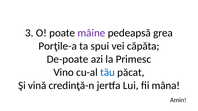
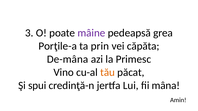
spui: spui -> prin
De-poate: De-poate -> De-mâna
tău colour: blue -> orange
vină: vină -> spui
